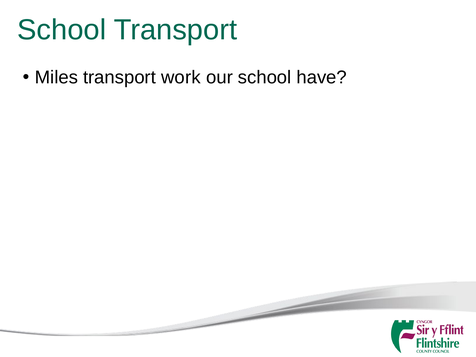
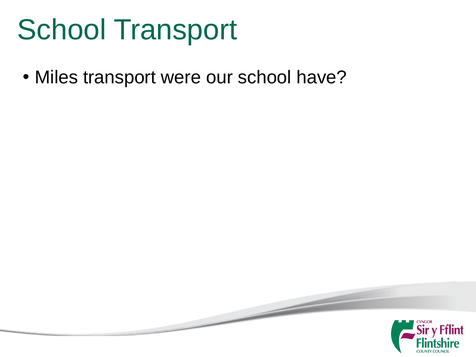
work: work -> were
